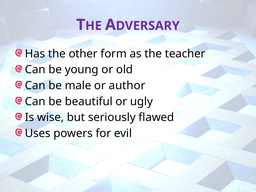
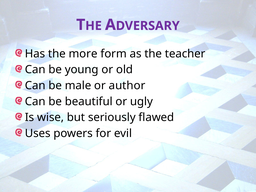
other: other -> more
